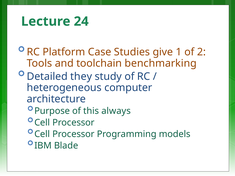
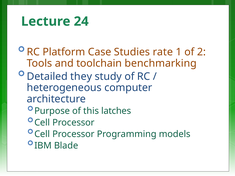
give: give -> rate
always: always -> latches
